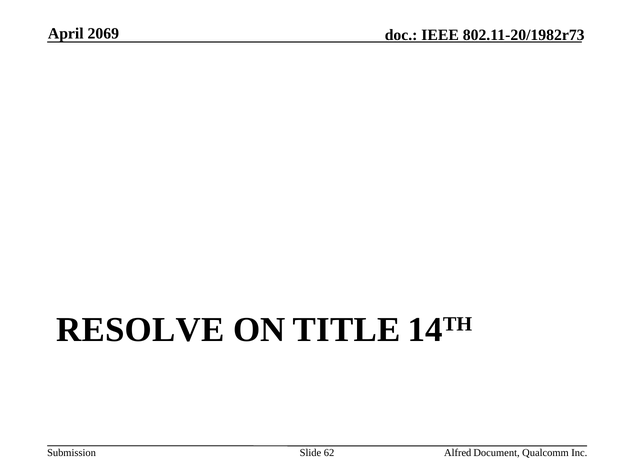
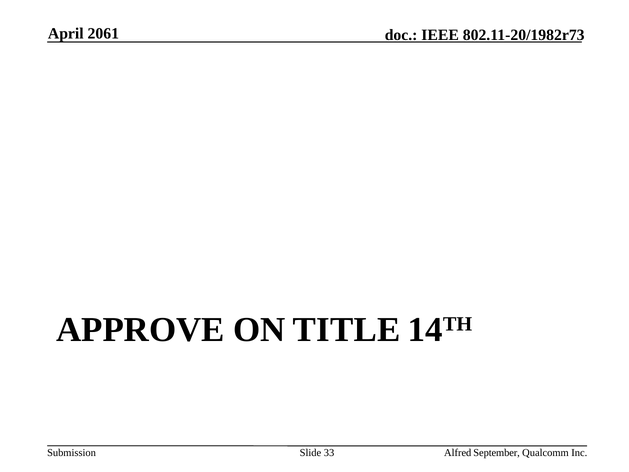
2069: 2069 -> 2061
RESOLVE: RESOLVE -> APPROVE
62: 62 -> 33
Document: Document -> September
